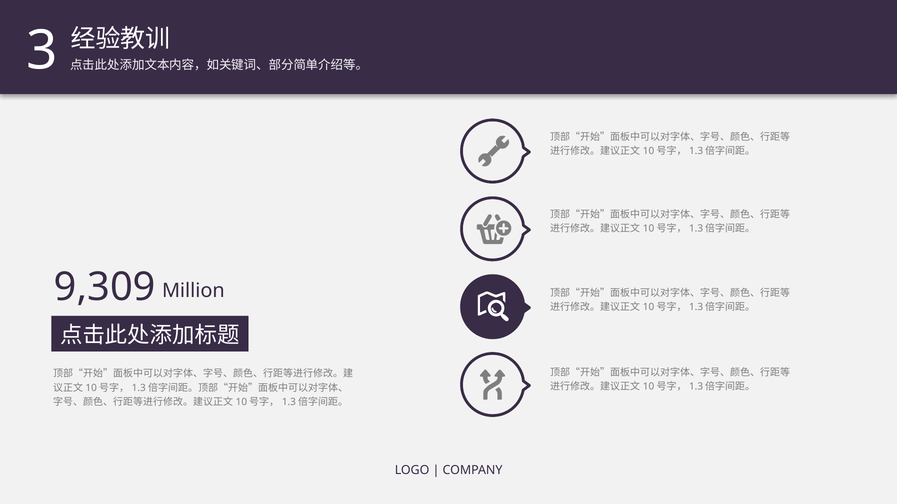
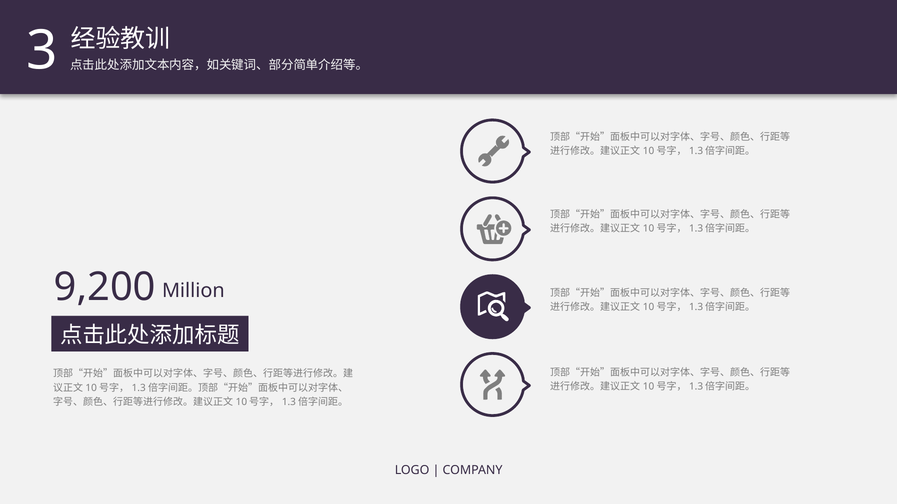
9,309: 9,309 -> 9,200
